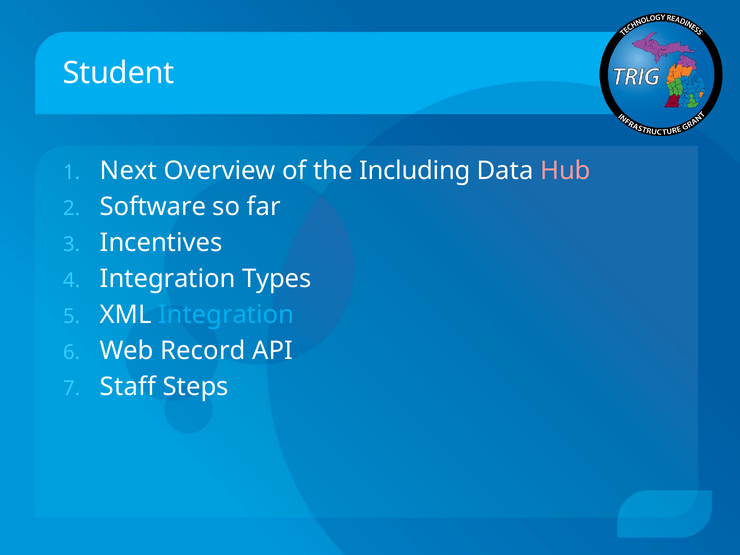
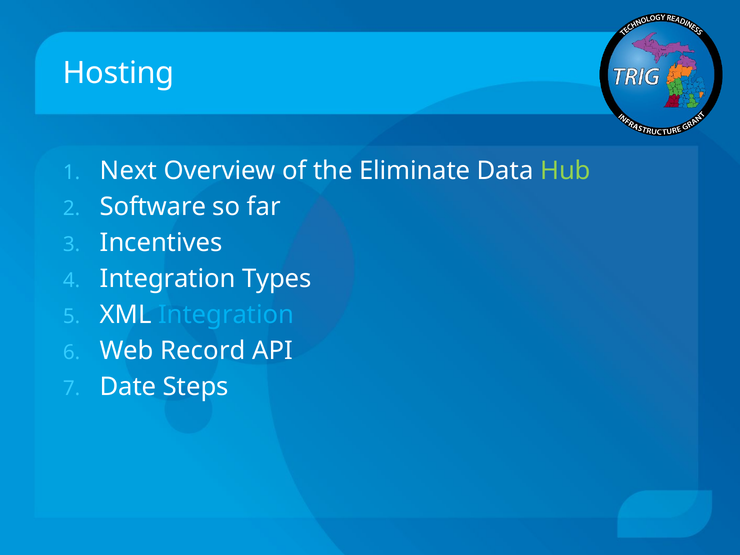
Student: Student -> Hosting
Including: Including -> Eliminate
Hub colour: pink -> light green
Staff: Staff -> Date
